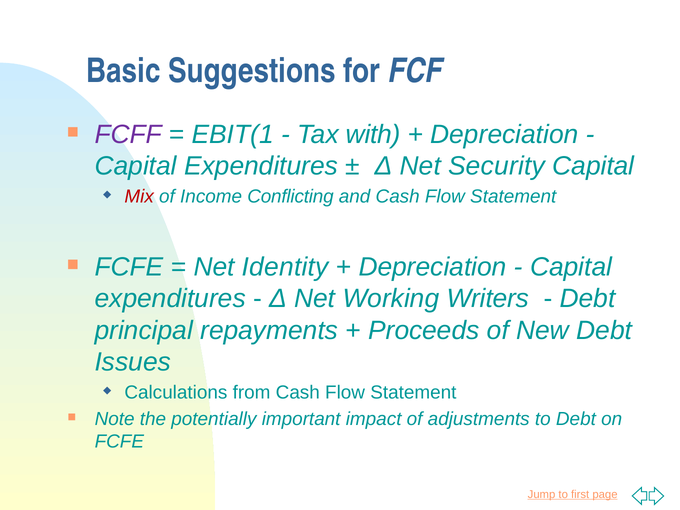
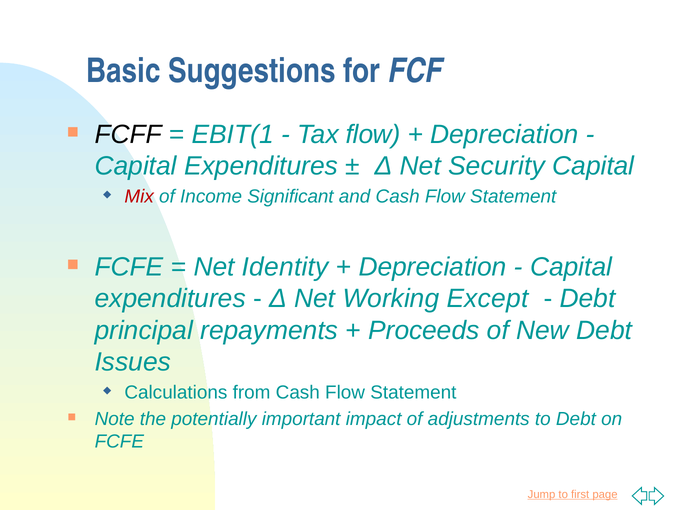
FCFF colour: purple -> black
Tax with: with -> flow
Conflicting: Conflicting -> Significant
Writers: Writers -> Except
